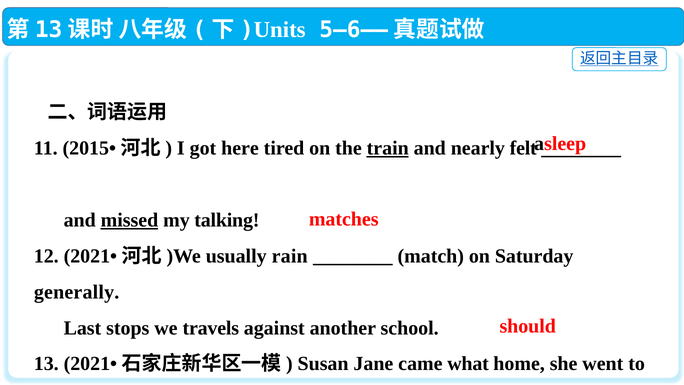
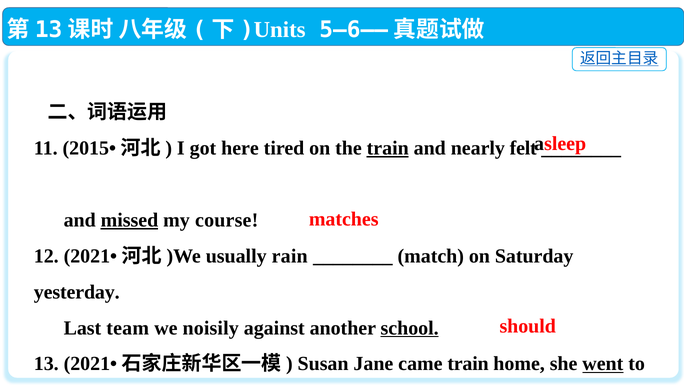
talking: talking -> course
generally: generally -> yesterday
stops: stops -> team
travels: travels -> noisily
school underline: none -> present
came what: what -> train
went underline: none -> present
